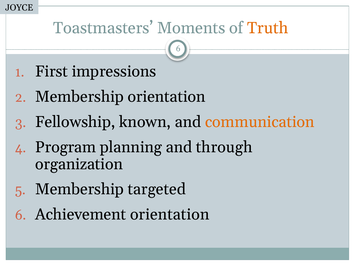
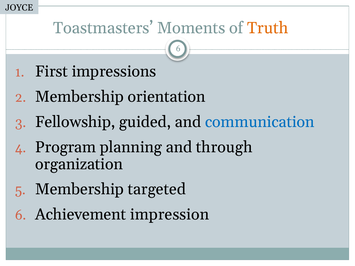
known: known -> guided
communication colour: orange -> blue
Achievement orientation: orientation -> impression
